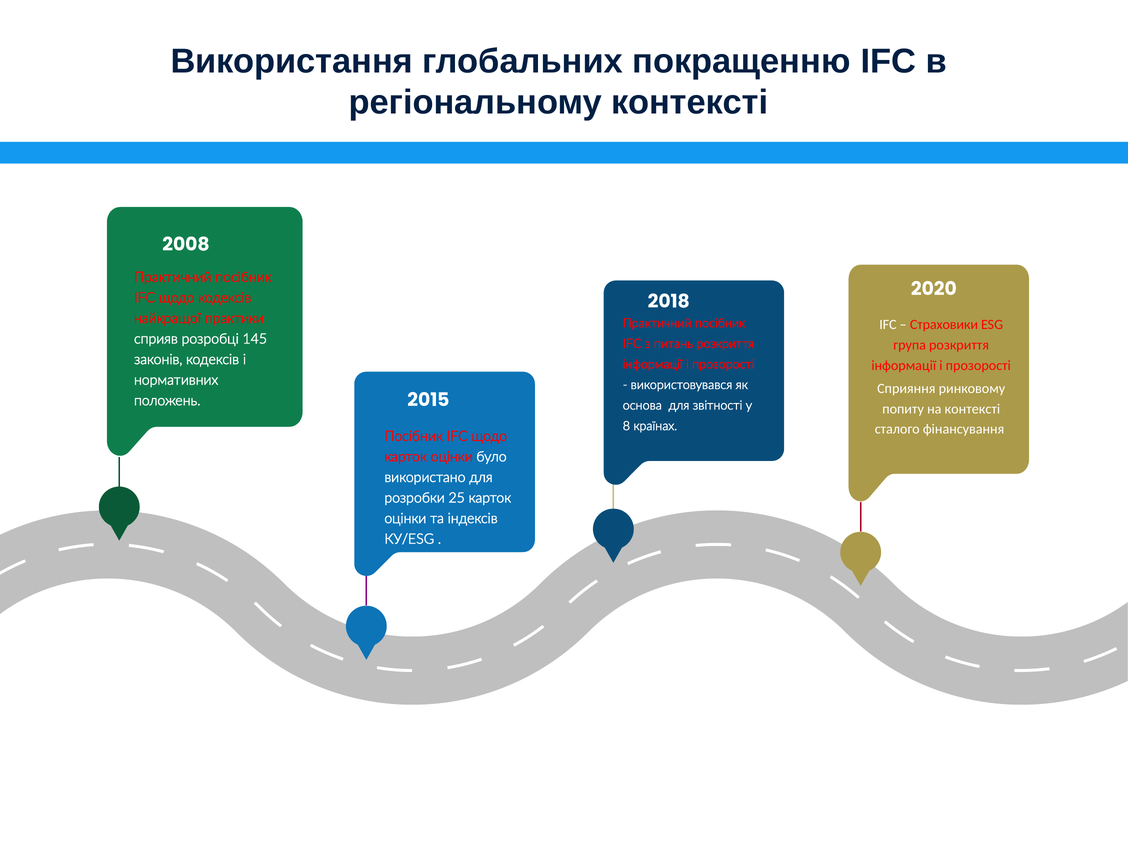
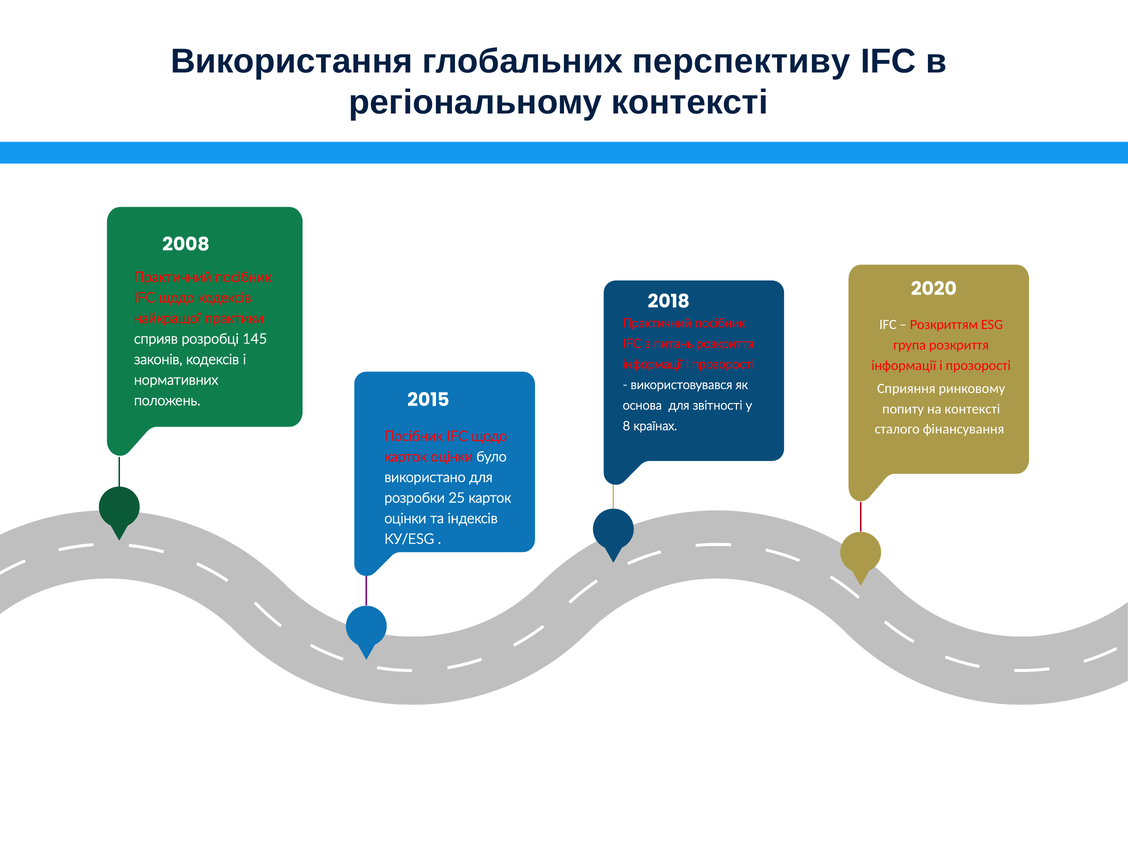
покращенню: покращенню -> перспективу
Страховики: Страховики -> Розкриттям
